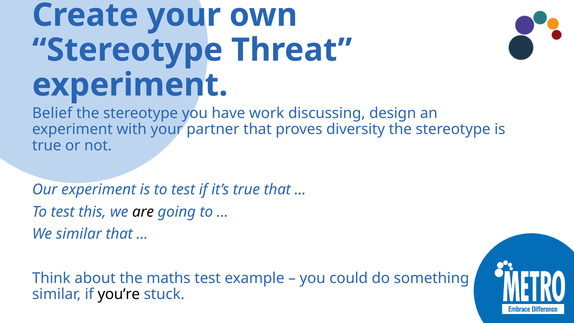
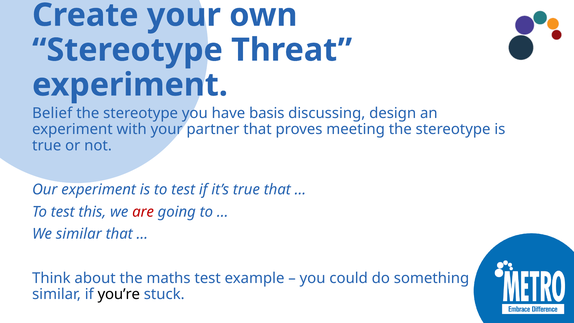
work: work -> basis
diversity: diversity -> meeting
are colour: black -> red
